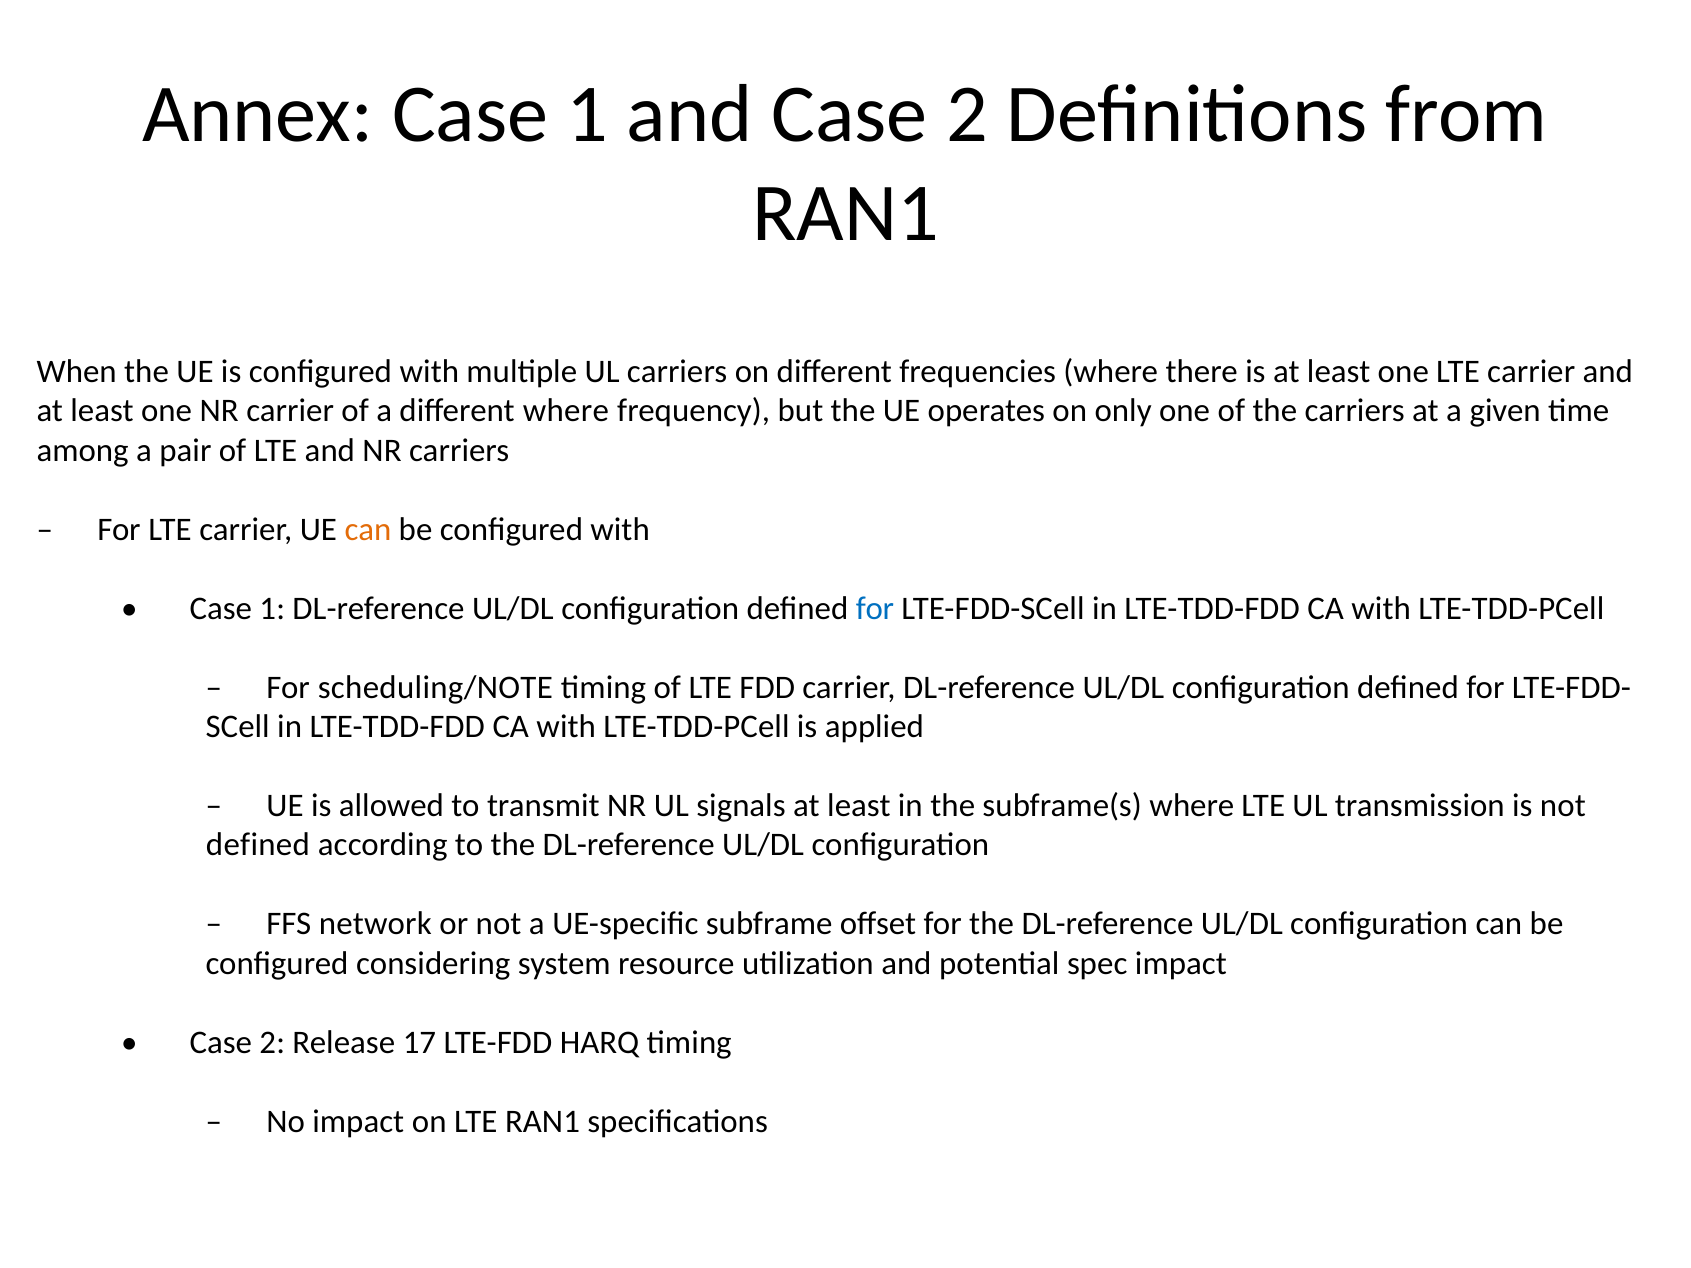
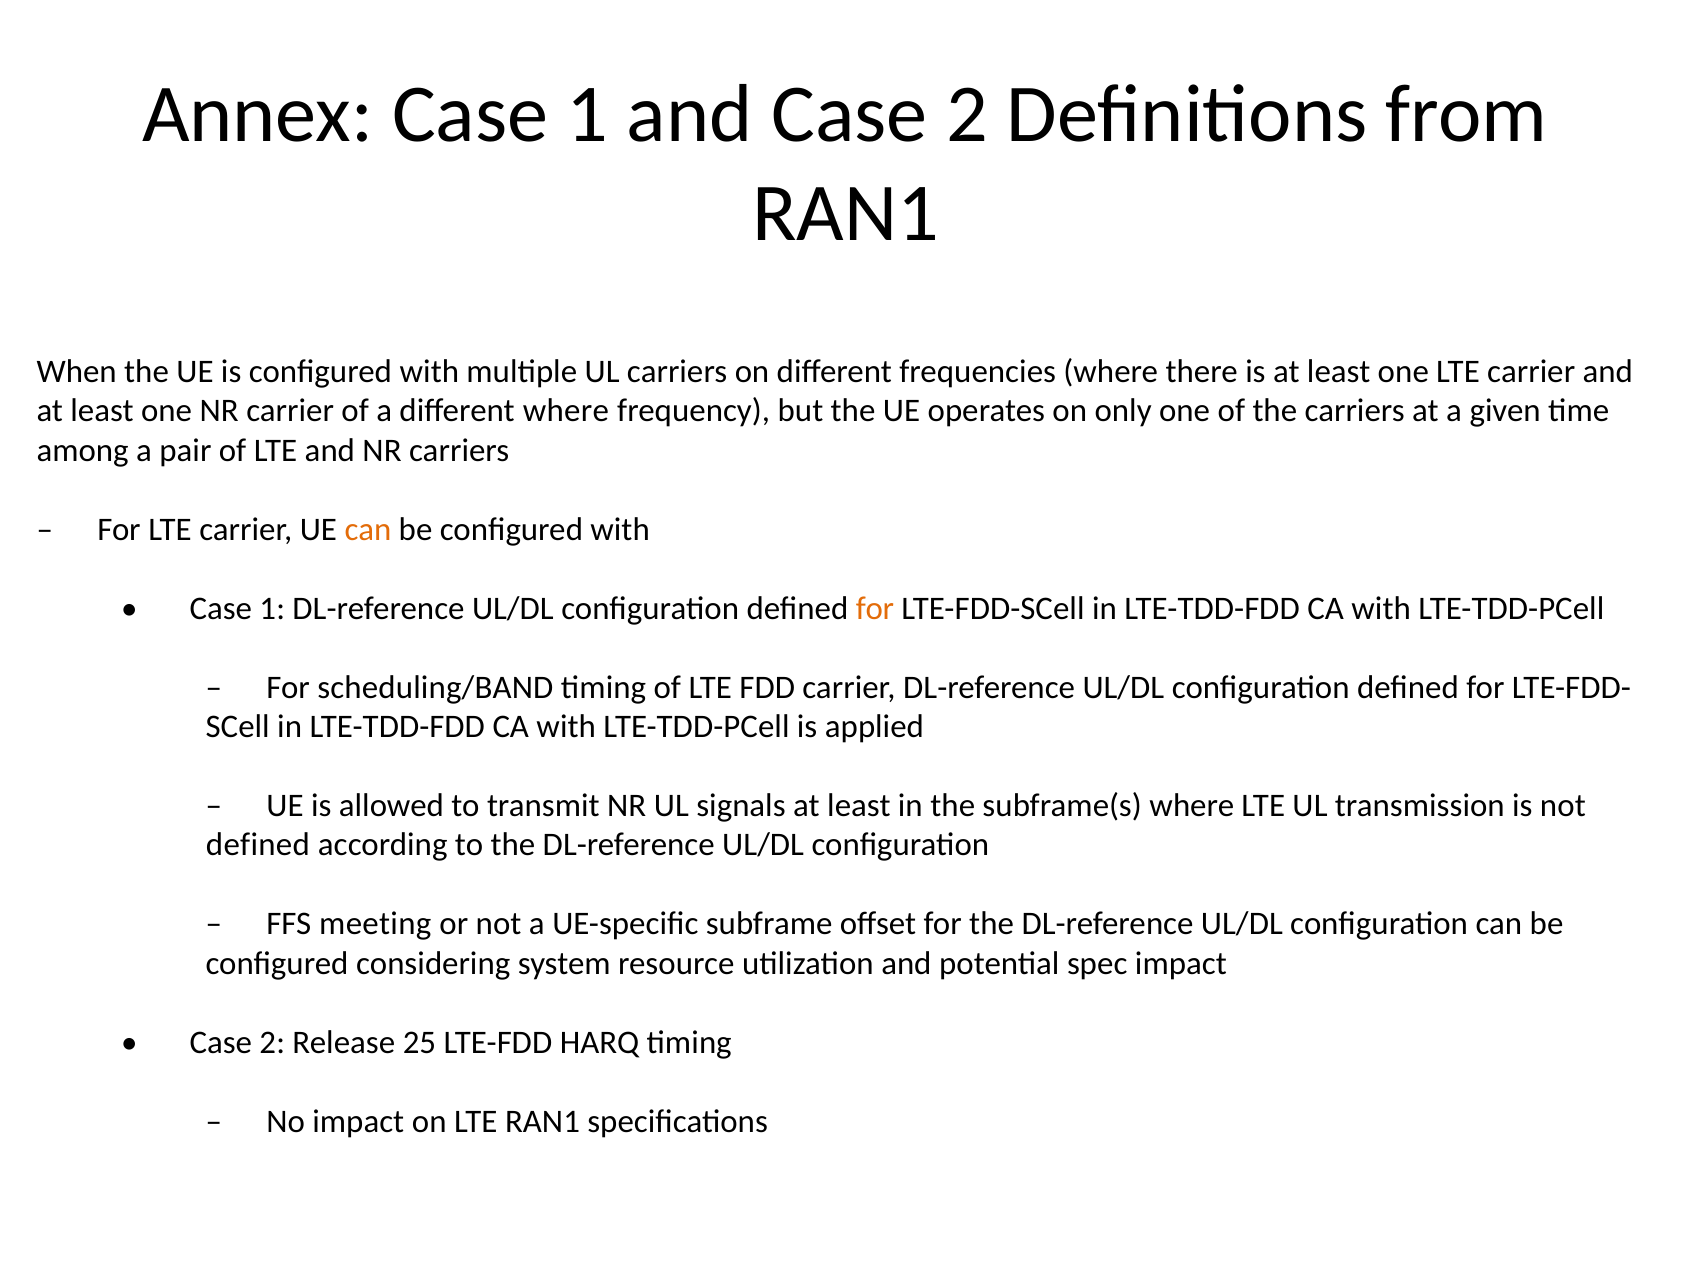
for at (875, 608) colour: blue -> orange
scheduling/NOTE: scheduling/NOTE -> scheduling/BAND
network: network -> meeting
17: 17 -> 25
